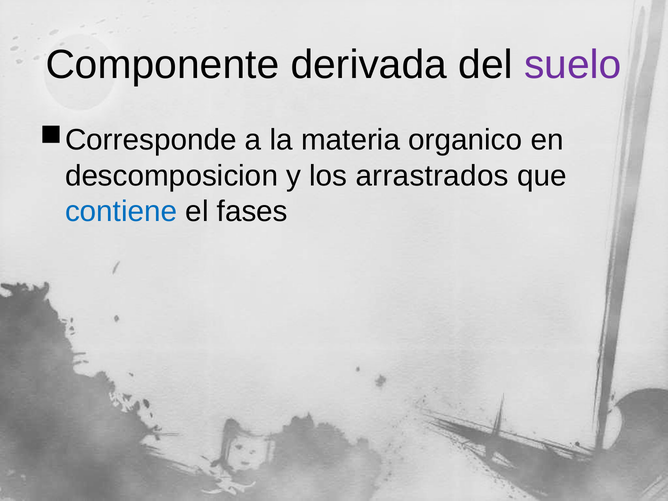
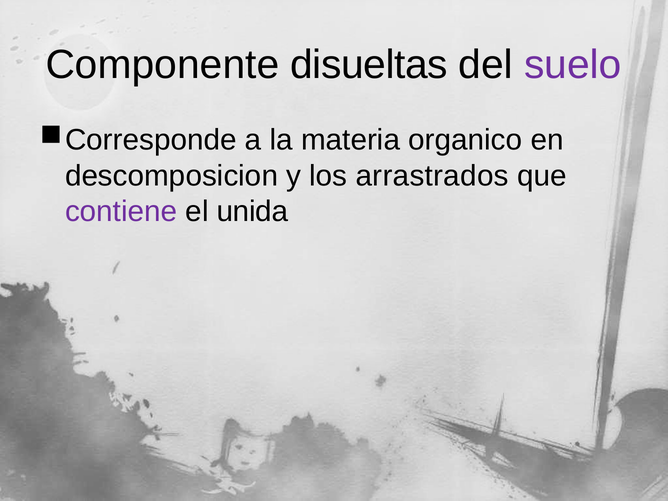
derivada: derivada -> disueltas
contiene colour: blue -> purple
fases: fases -> unida
